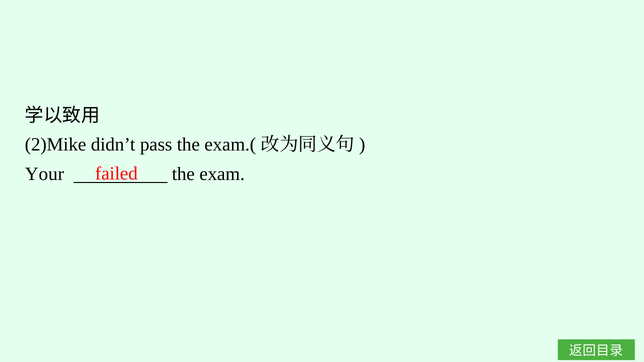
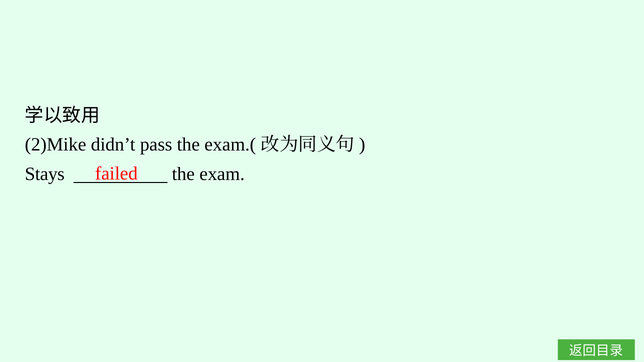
Your: Your -> Stays
